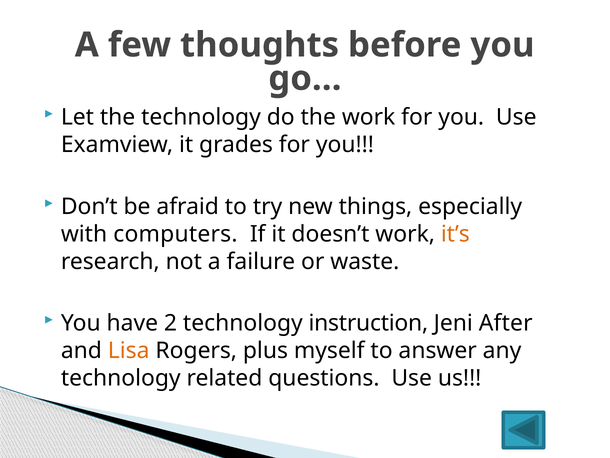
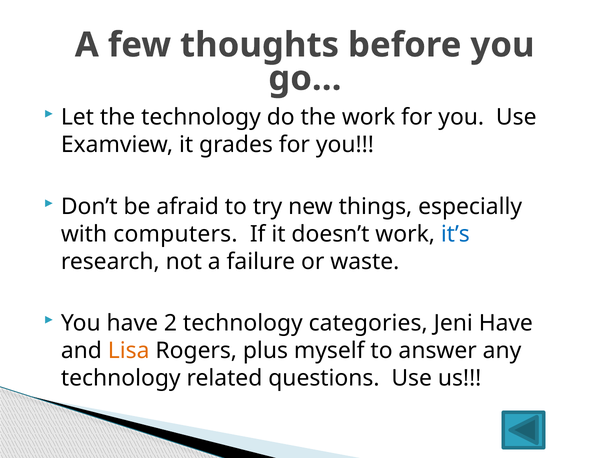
it’s colour: orange -> blue
instruction: instruction -> categories
Jeni After: After -> Have
